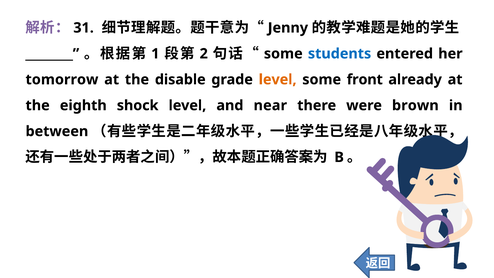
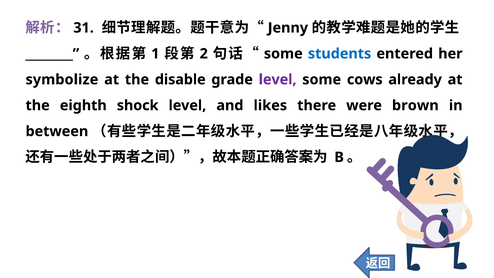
tomorrow: tomorrow -> symbolize
level at (278, 80) colour: orange -> purple
front: front -> cows
near: near -> likes
